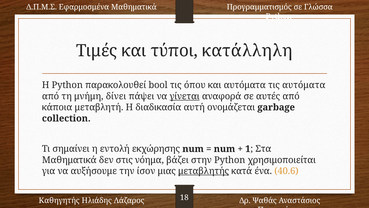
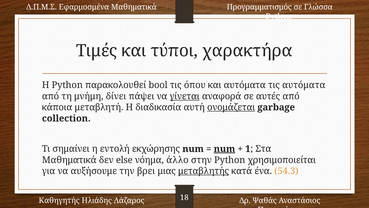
κατάλληλη: κατάλληλη -> χαρακτήρα
ονομάζεται underline: none -> present
num at (224, 149) underline: none -> present
στις: στις -> else
βάζει: βάζει -> άλλο
ίσον: ίσον -> βρει
40.6: 40.6 -> 54.3
